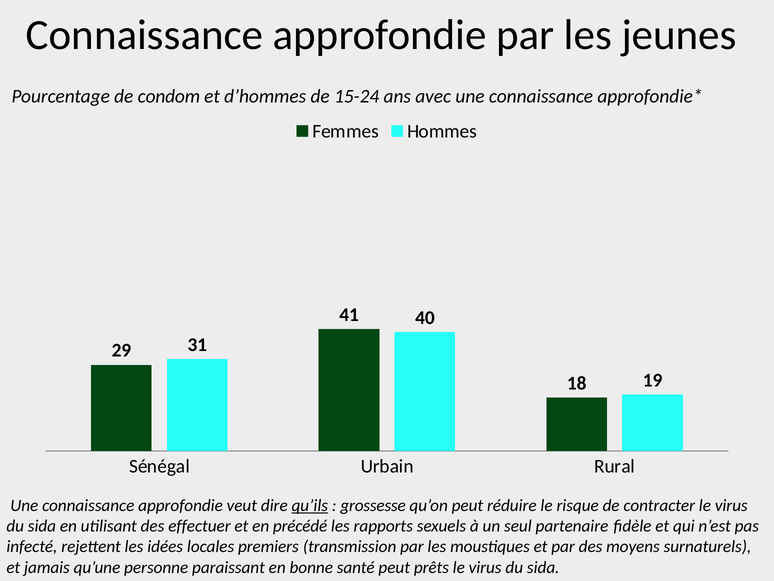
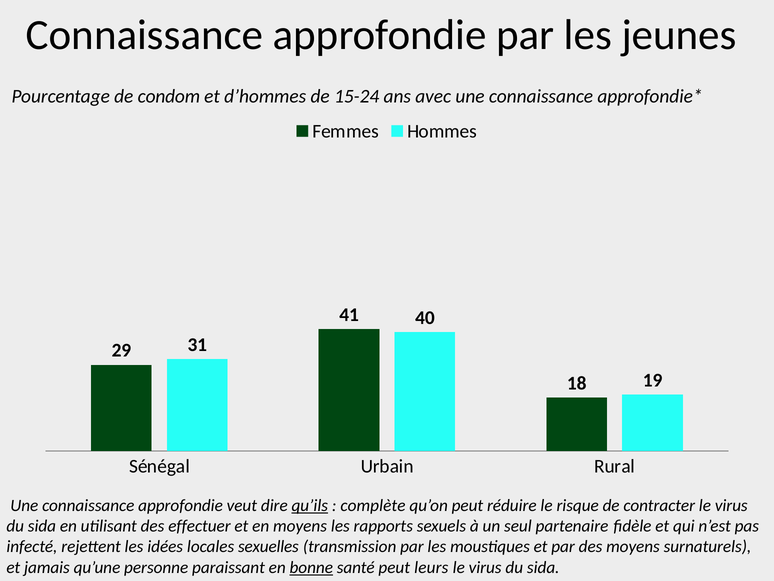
grossesse: grossesse -> complète
en précédé: précédé -> moyens
premiers: premiers -> sexuelles
bonne underline: none -> present
prêts: prêts -> leurs
